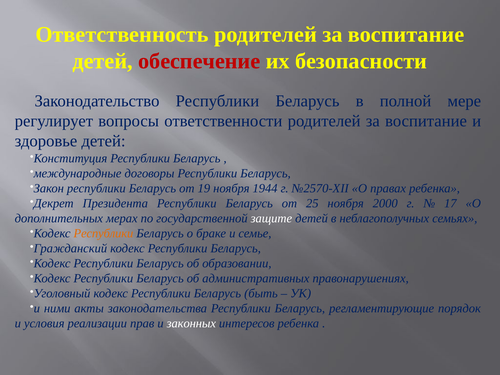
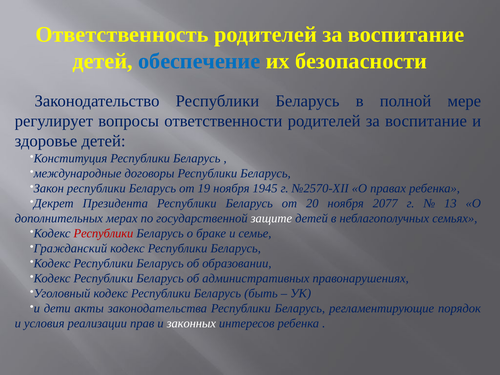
обеспечение colour: red -> blue
1944: 1944 -> 1945
25: 25 -> 20
2000: 2000 -> 2077
17: 17 -> 13
Республики at (103, 233) colour: orange -> red
ними: ними -> дети
